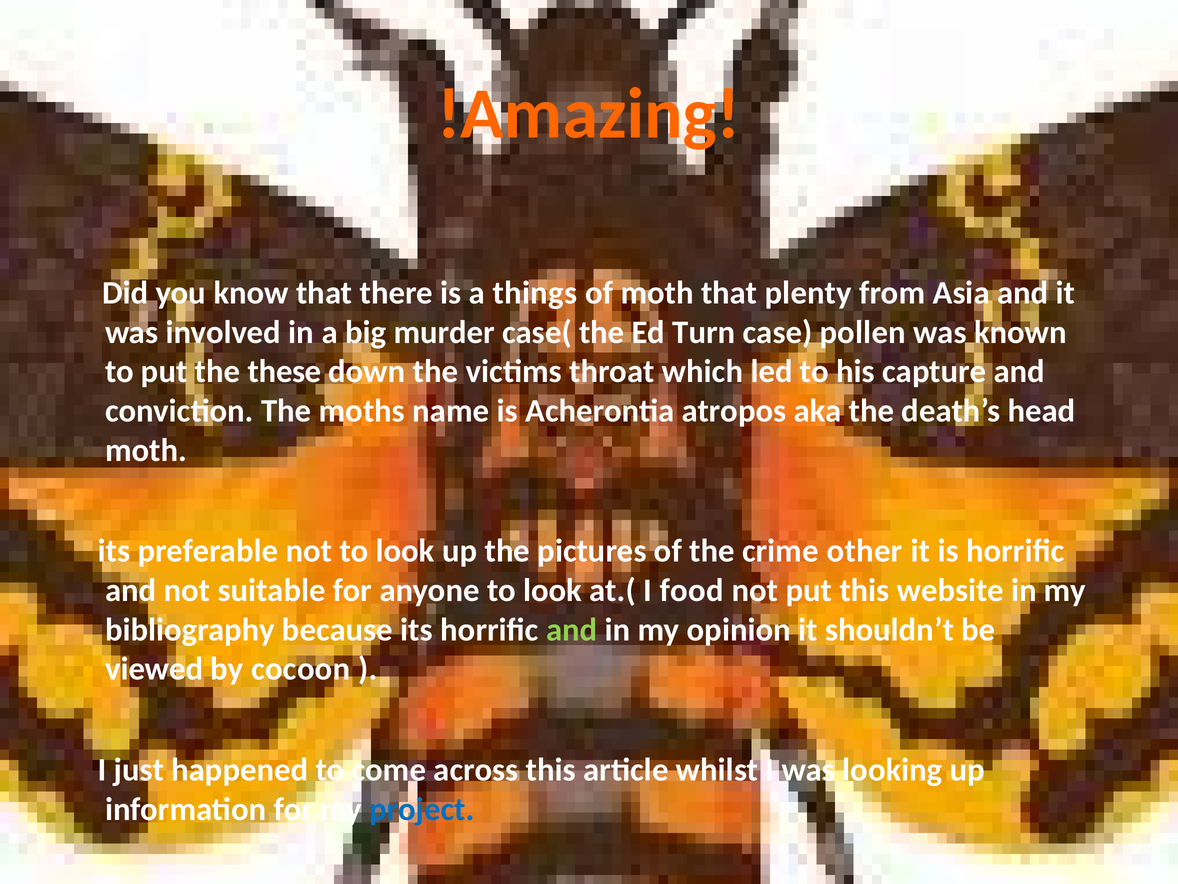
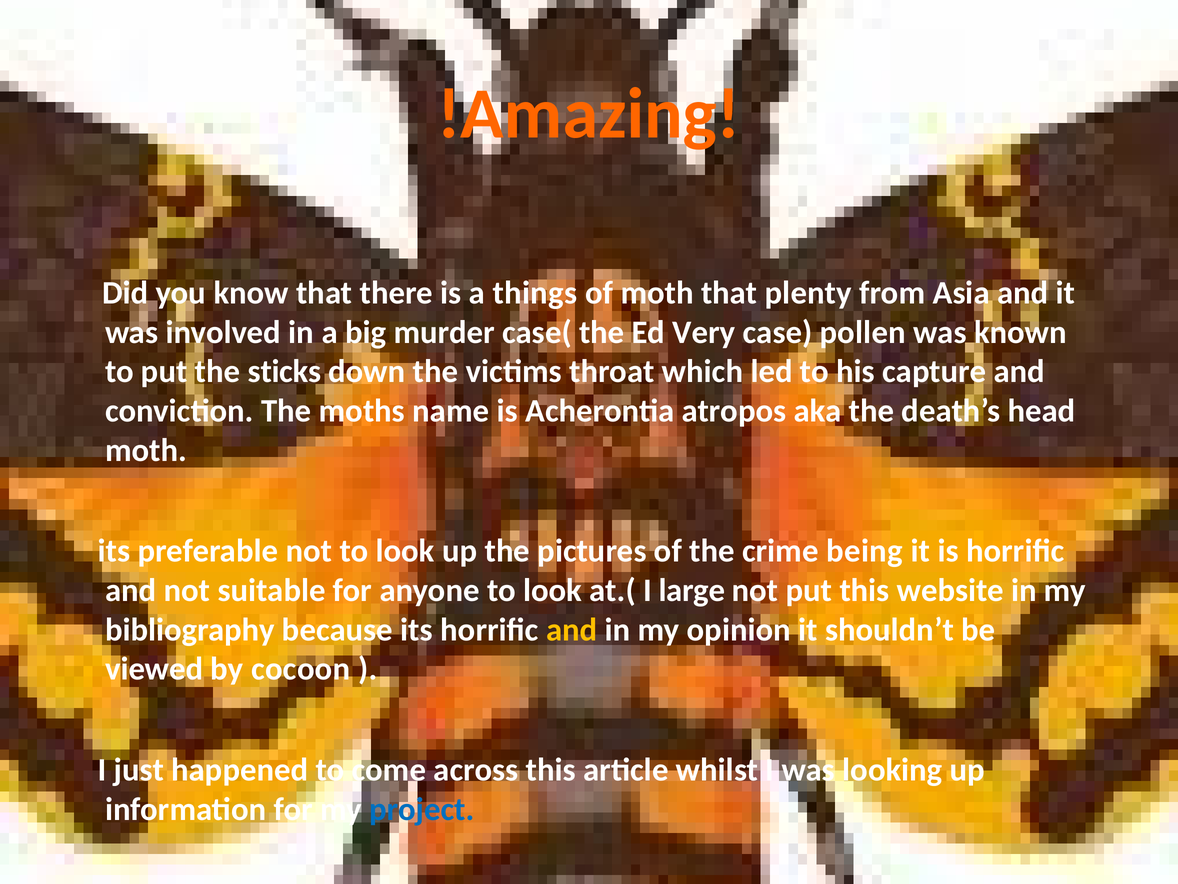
Turn: Turn -> Very
these: these -> sticks
other: other -> being
food: food -> large
and at (572, 629) colour: light green -> yellow
